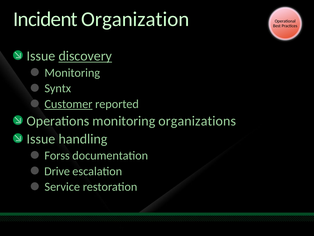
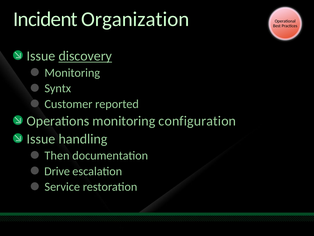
Customer underline: present -> none
organizations: organizations -> configuration
Forss: Forss -> Then
